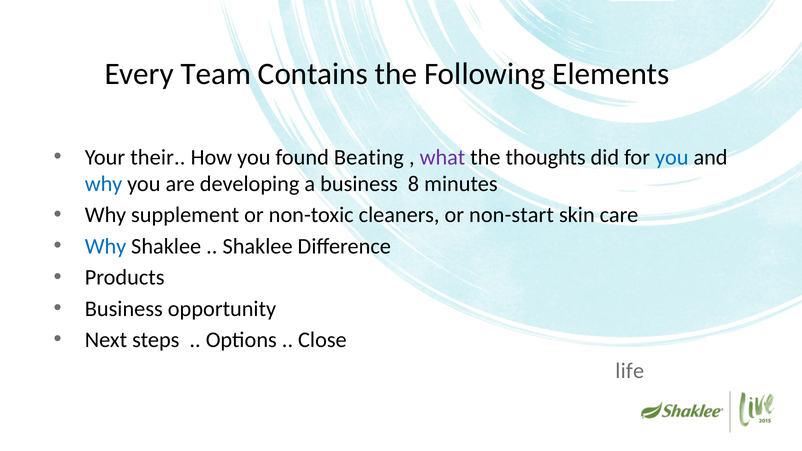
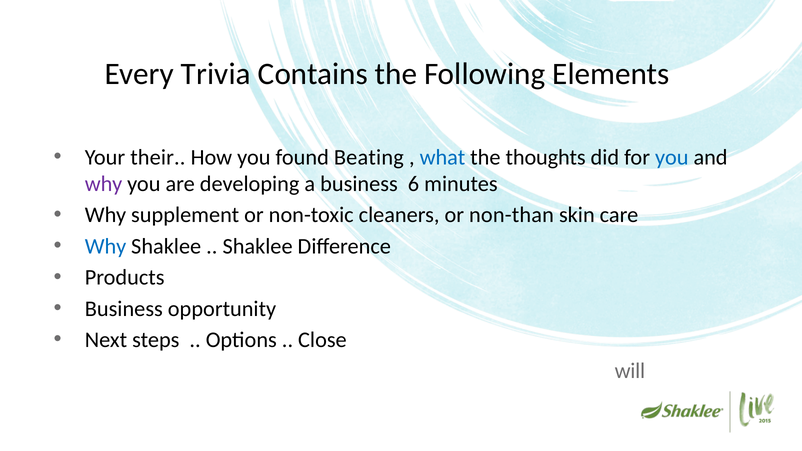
Team: Team -> Trivia
what colour: purple -> blue
why at (104, 184) colour: blue -> purple
8: 8 -> 6
non-start: non-start -> non-than
life: life -> will
